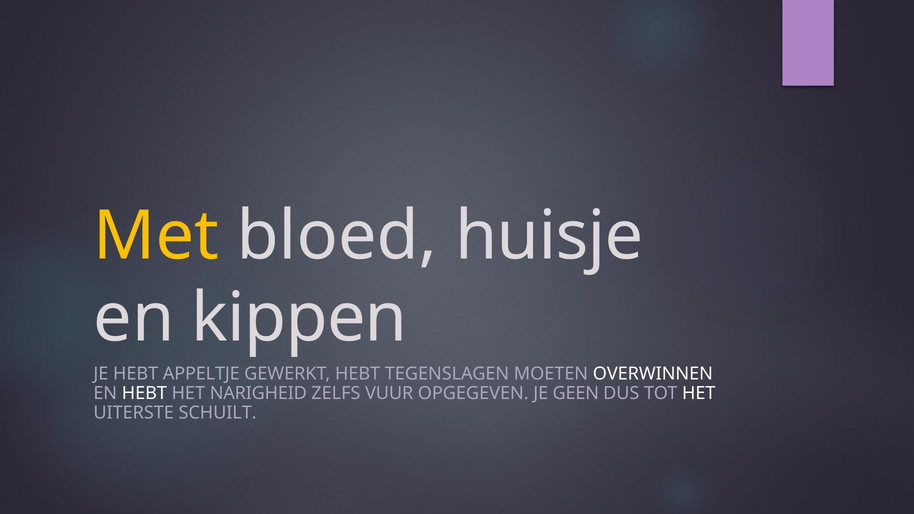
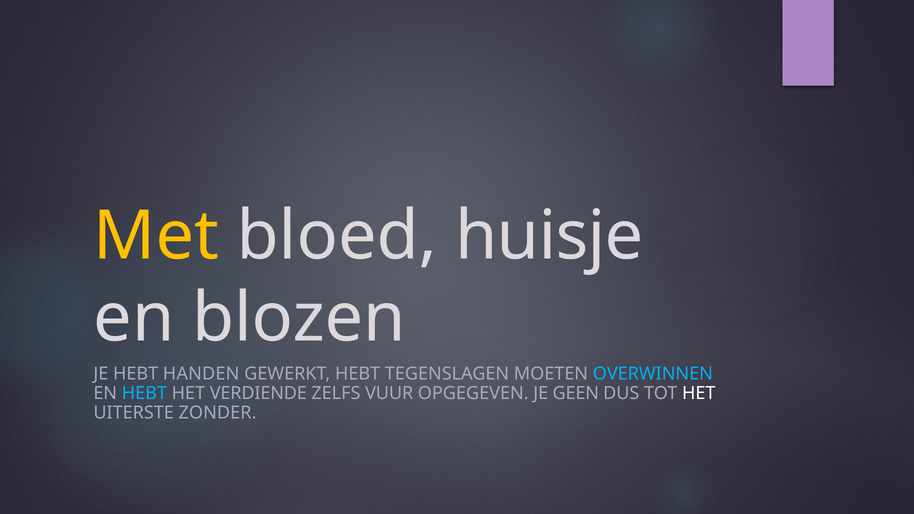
kippen: kippen -> blozen
APPELTJE: APPELTJE -> HANDEN
OVERWINNEN colour: white -> light blue
HEBT at (144, 393) colour: white -> light blue
NARIGHEID: NARIGHEID -> VERDIENDE
SCHUILT: SCHUILT -> ZONDER
